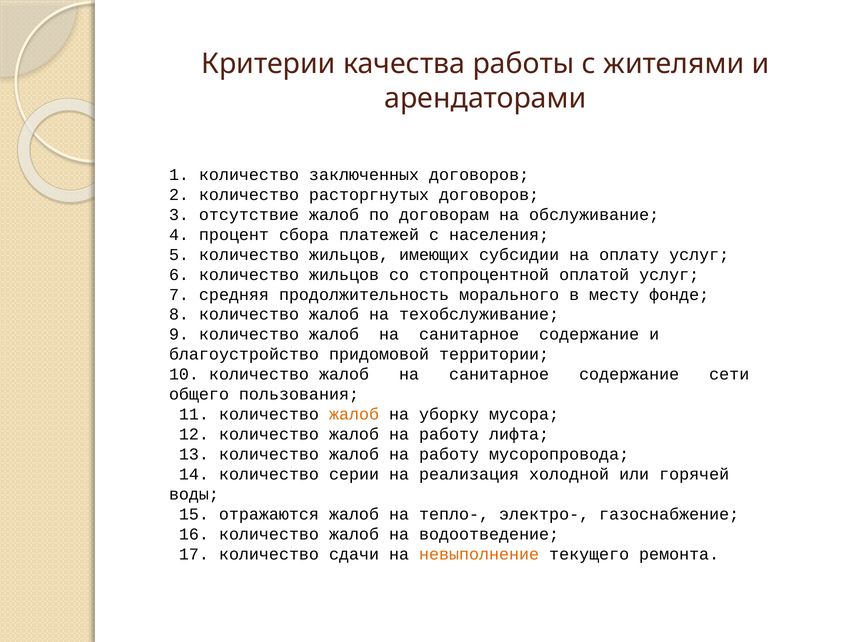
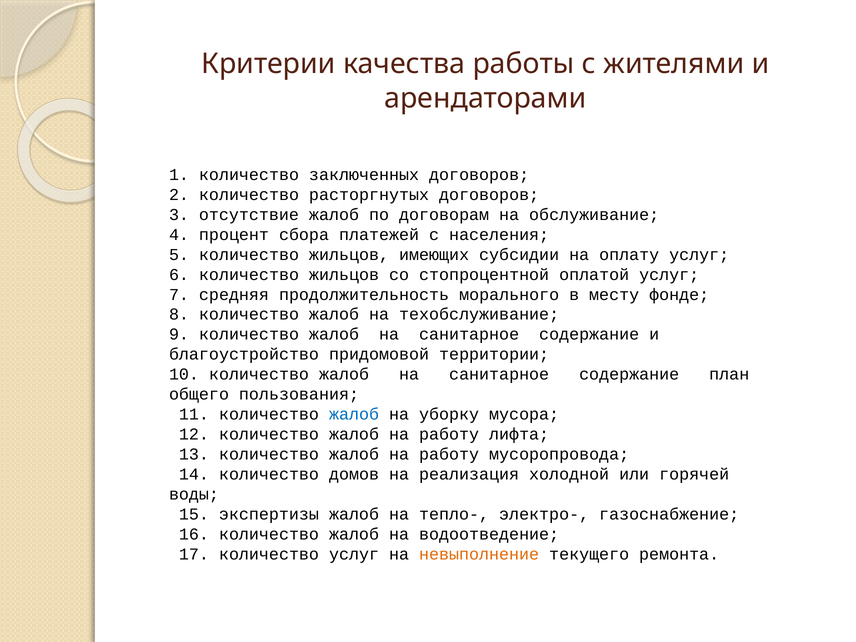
сети: сети -> план
жалоб at (354, 414) colour: orange -> blue
серии: серии -> домов
отражаются: отражаются -> экспертизы
количество сдачи: сдачи -> услуг
